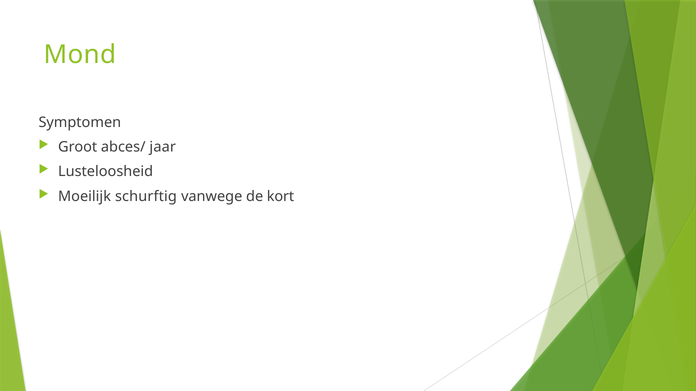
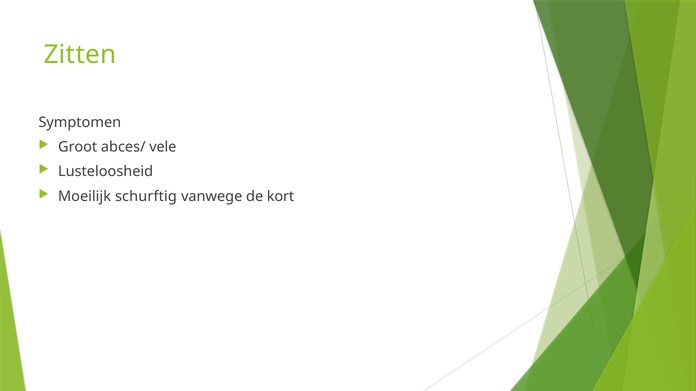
Mond: Mond -> Zitten
jaar: jaar -> vele
